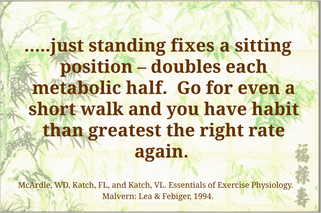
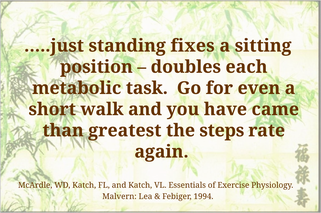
half: half -> task
habit: habit -> came
right: right -> steps
